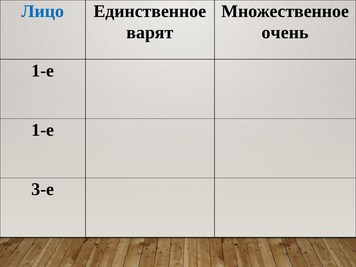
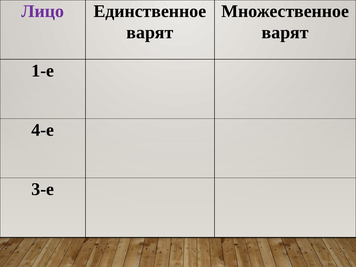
Лицо colour: blue -> purple
очень at (285, 32): очень -> варят
1-е at (43, 130): 1-е -> 4-е
